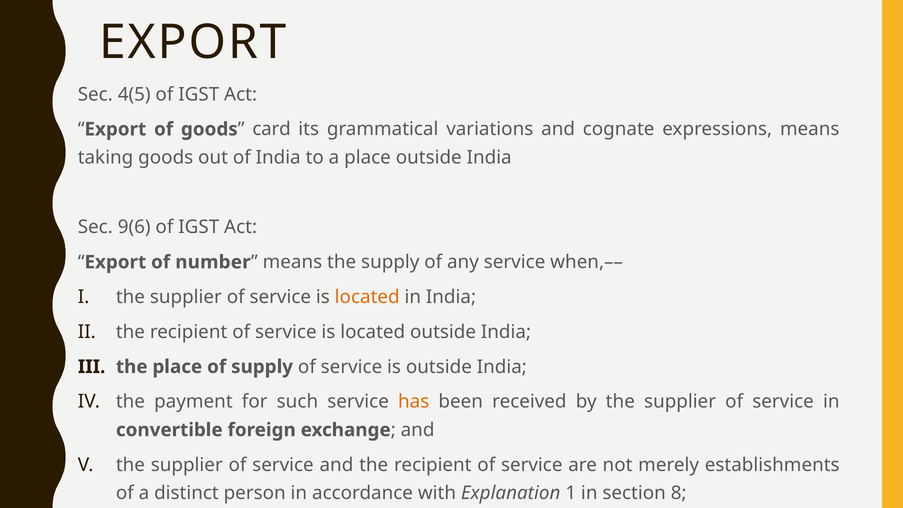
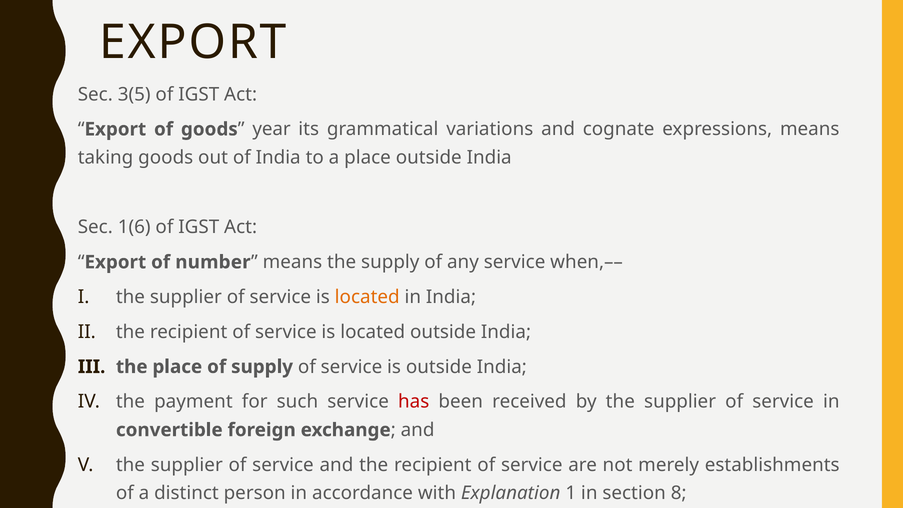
4(5: 4(5 -> 3(5
card: card -> year
9(6: 9(6 -> 1(6
has colour: orange -> red
